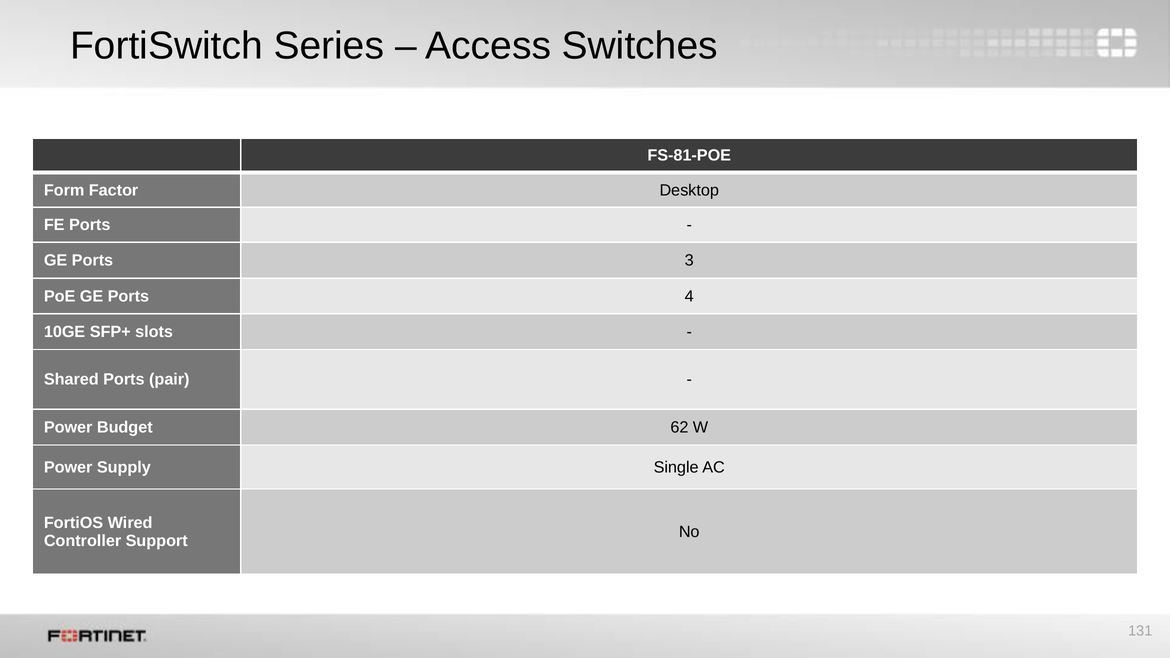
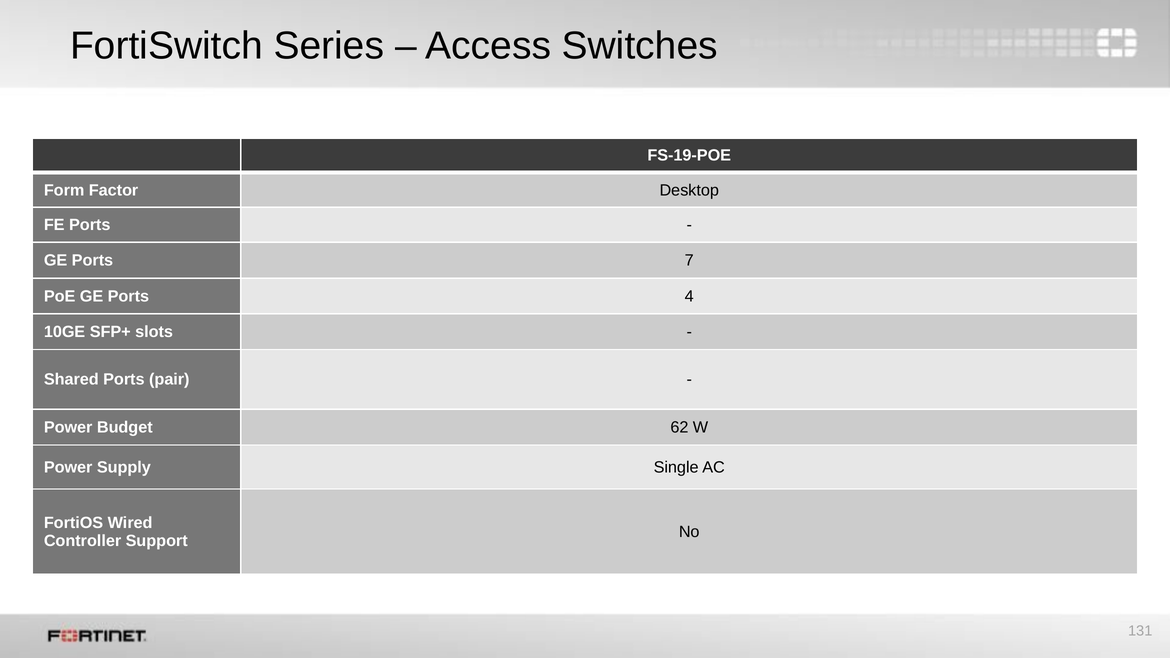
FS-81-POE: FS-81-POE -> FS-19-POE
3: 3 -> 7
